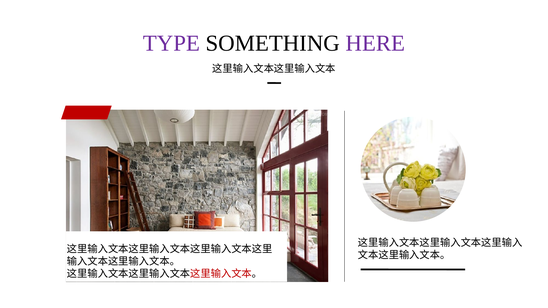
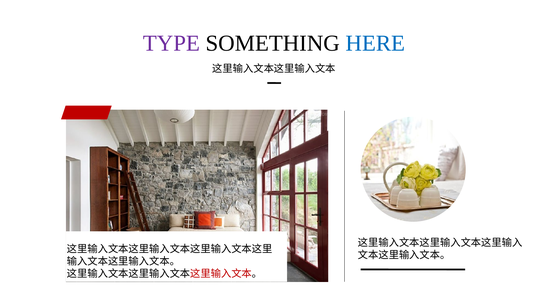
HERE colour: purple -> blue
